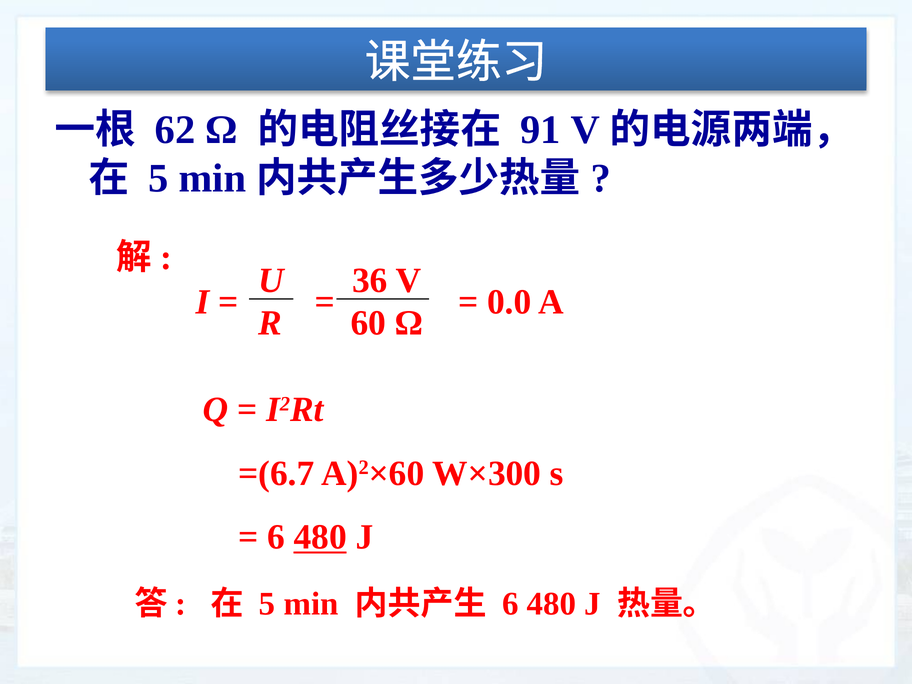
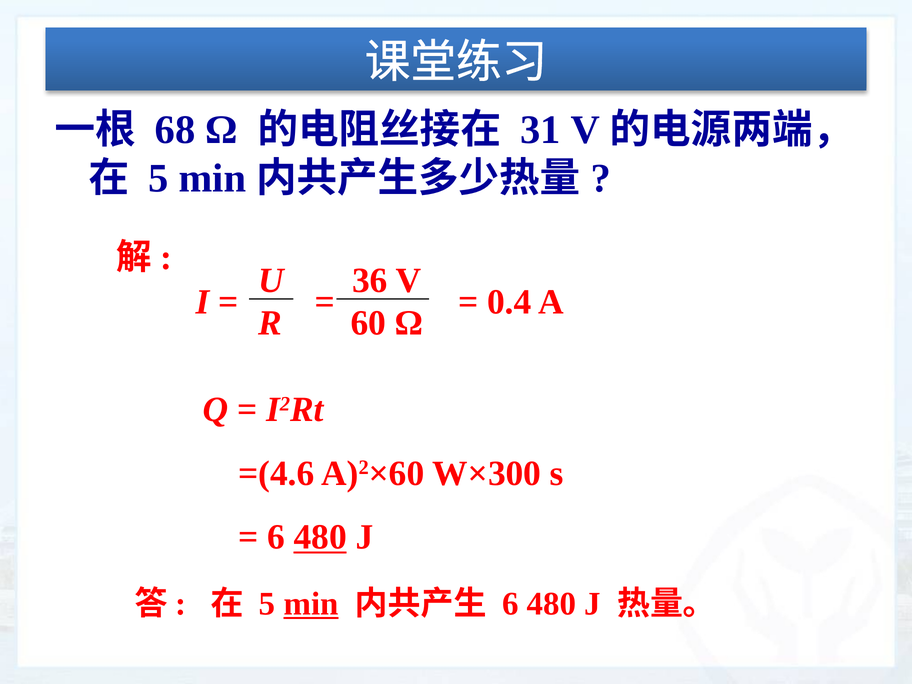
62: 62 -> 68
91: 91 -> 31
0.0: 0.0 -> 0.4
=(6.7: =(6.7 -> =(4.6
min at (311, 604) underline: none -> present
